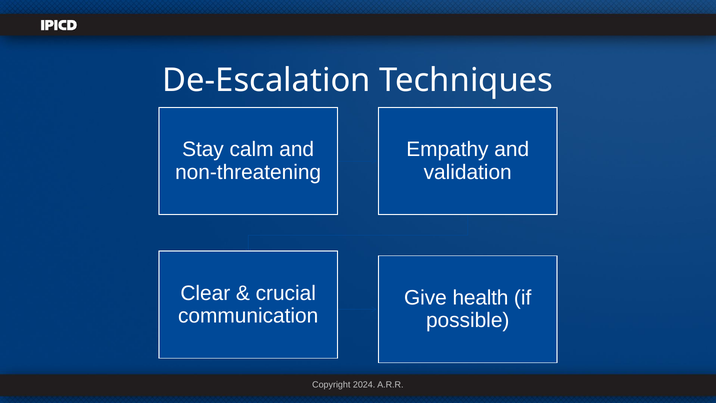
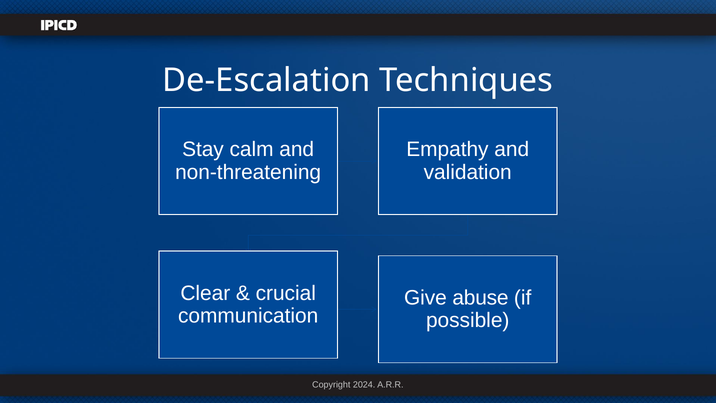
health: health -> abuse
